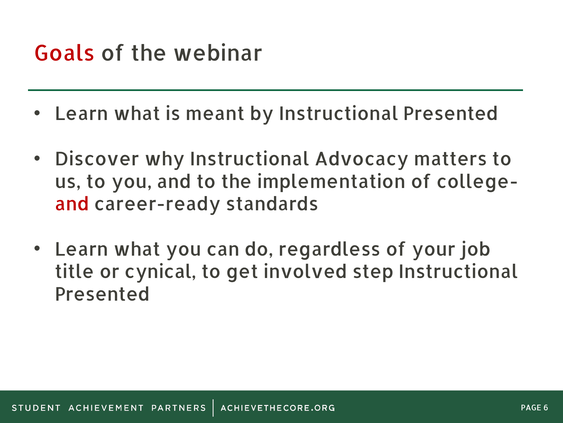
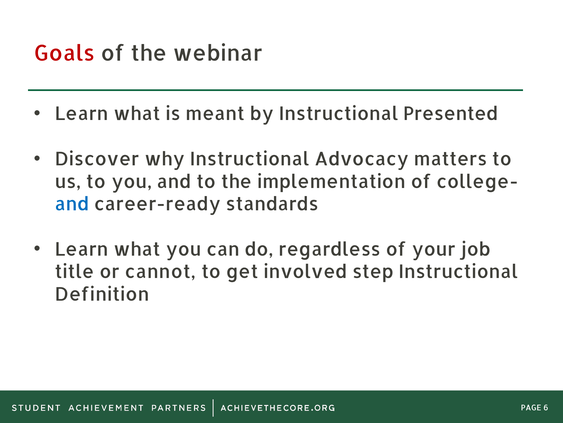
and at (72, 204) colour: red -> blue
cynical: cynical -> cannot
Presented at (102, 294): Presented -> Definition
